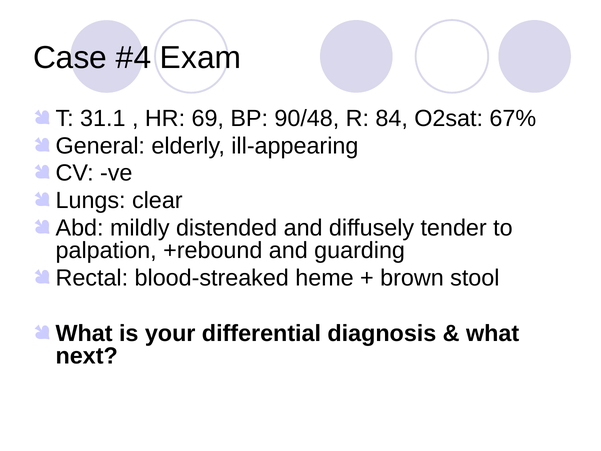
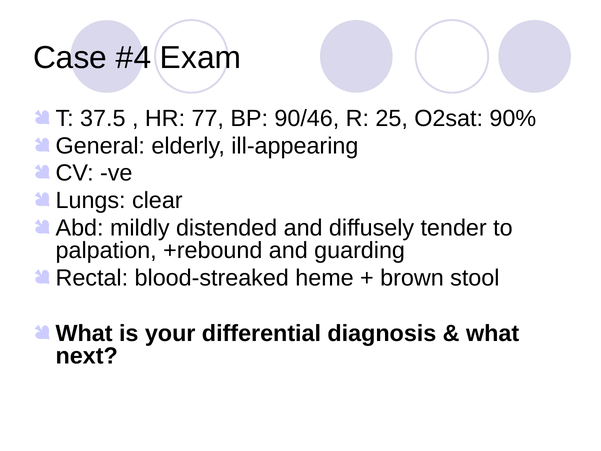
31.1: 31.1 -> 37.5
69: 69 -> 77
90/48: 90/48 -> 90/46
84: 84 -> 25
67%: 67% -> 90%
